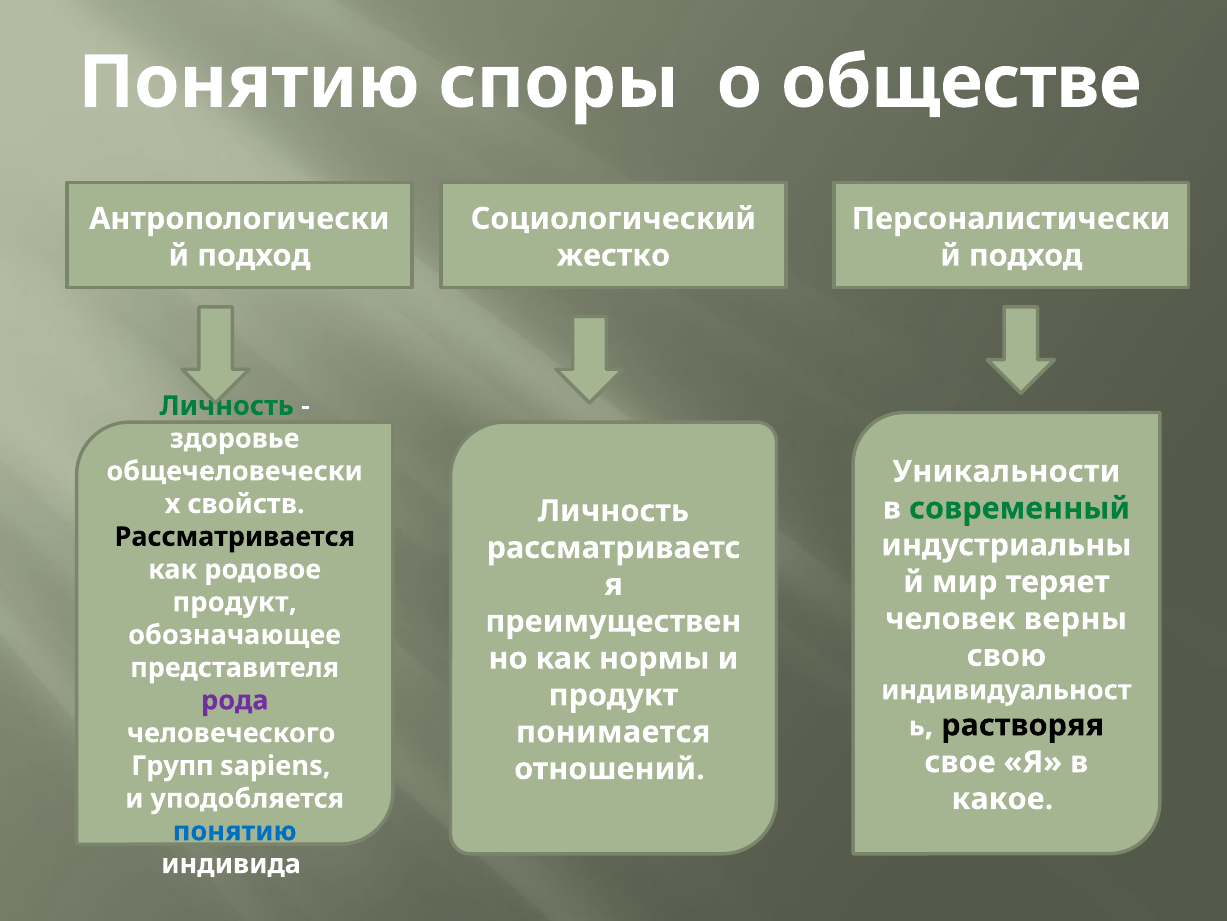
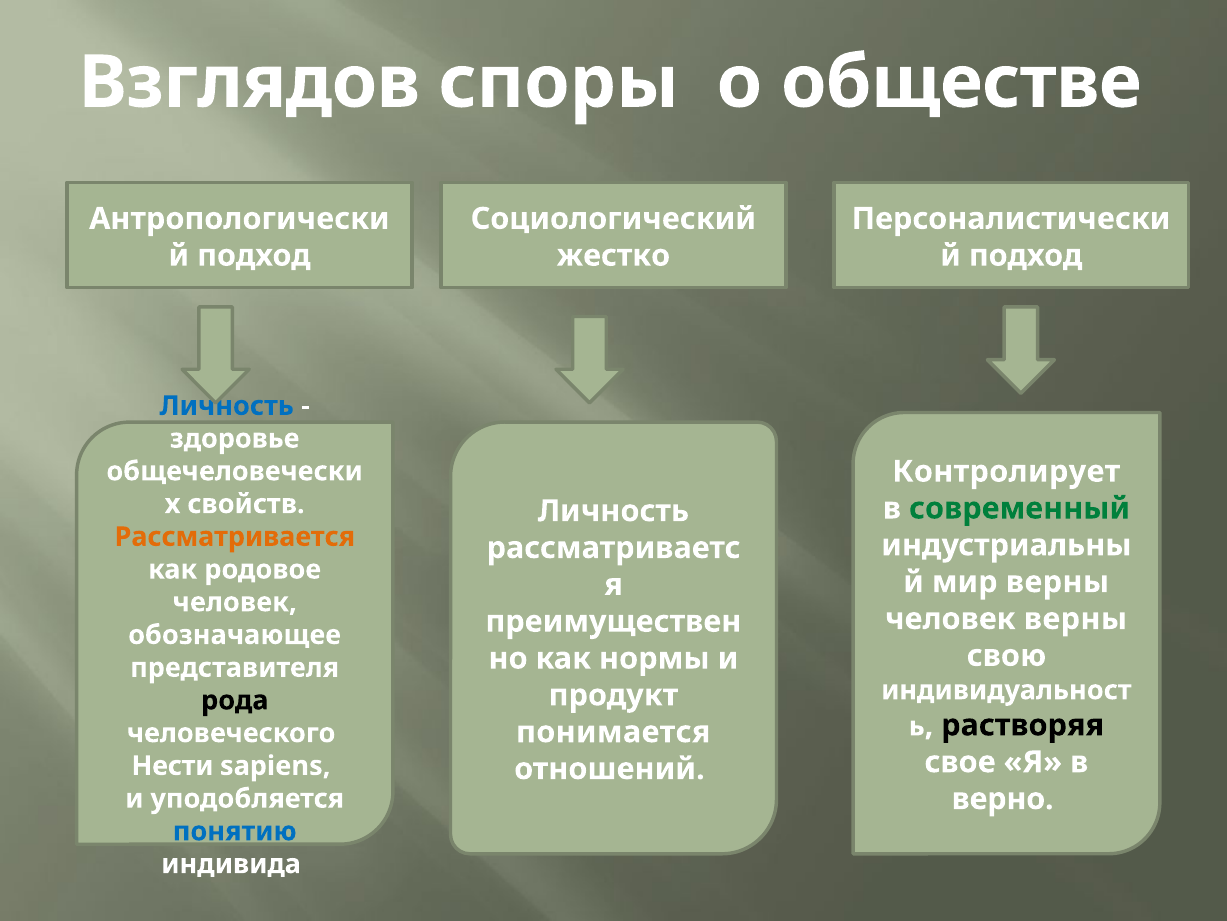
Понятию at (249, 83): Понятию -> Взглядов
Личность at (227, 406) colour: green -> blue
Уникальности: Уникальности -> Контролирует
Рассматривается colour: black -> orange
мир теряет: теряет -> верны
продукт at (235, 602): продукт -> человек
рода colour: purple -> black
Групп: Групп -> Нести
какое: какое -> верно
